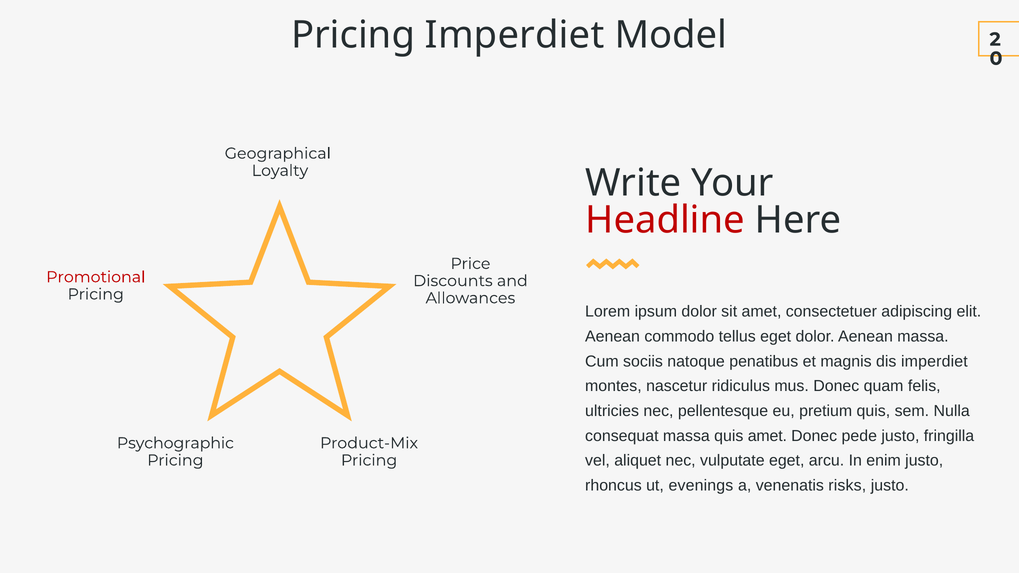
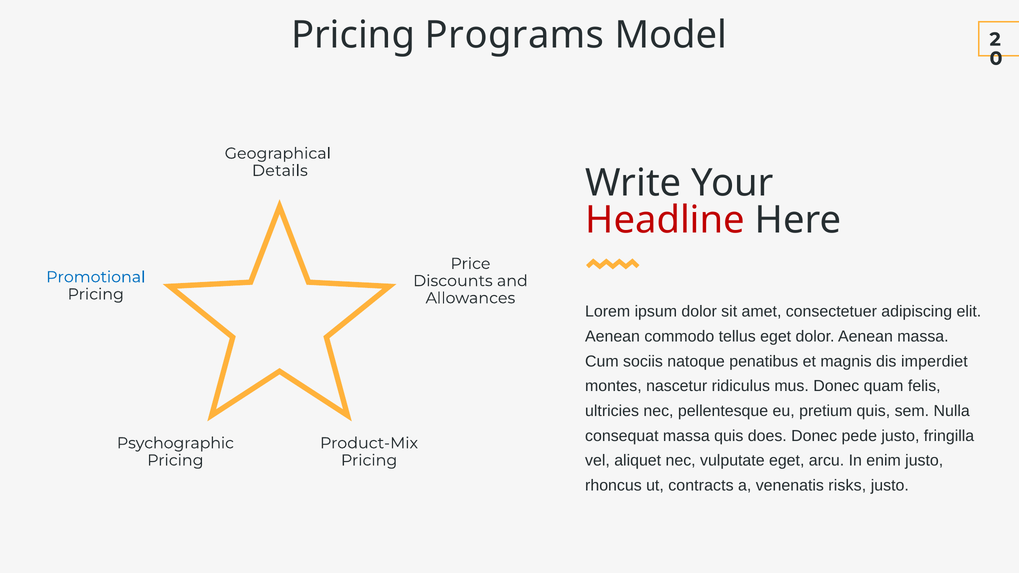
Pricing Imperdiet: Imperdiet -> Programs
Loyalty: Loyalty -> Details
Promotional colour: red -> blue
quis amet: amet -> does
evenings: evenings -> contracts
